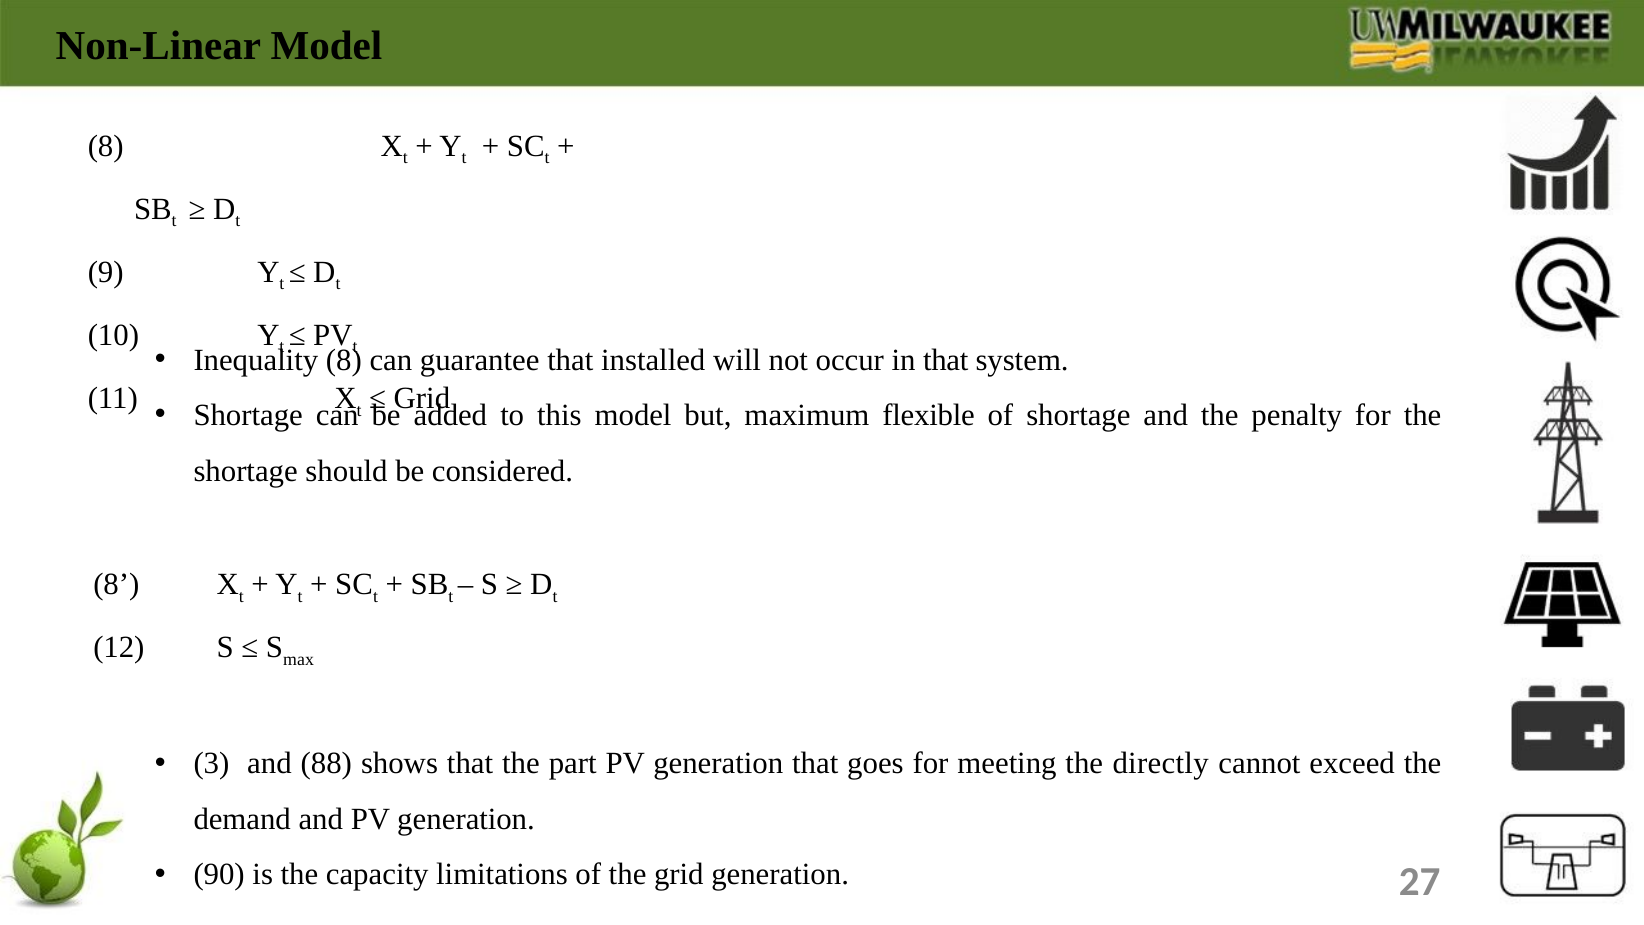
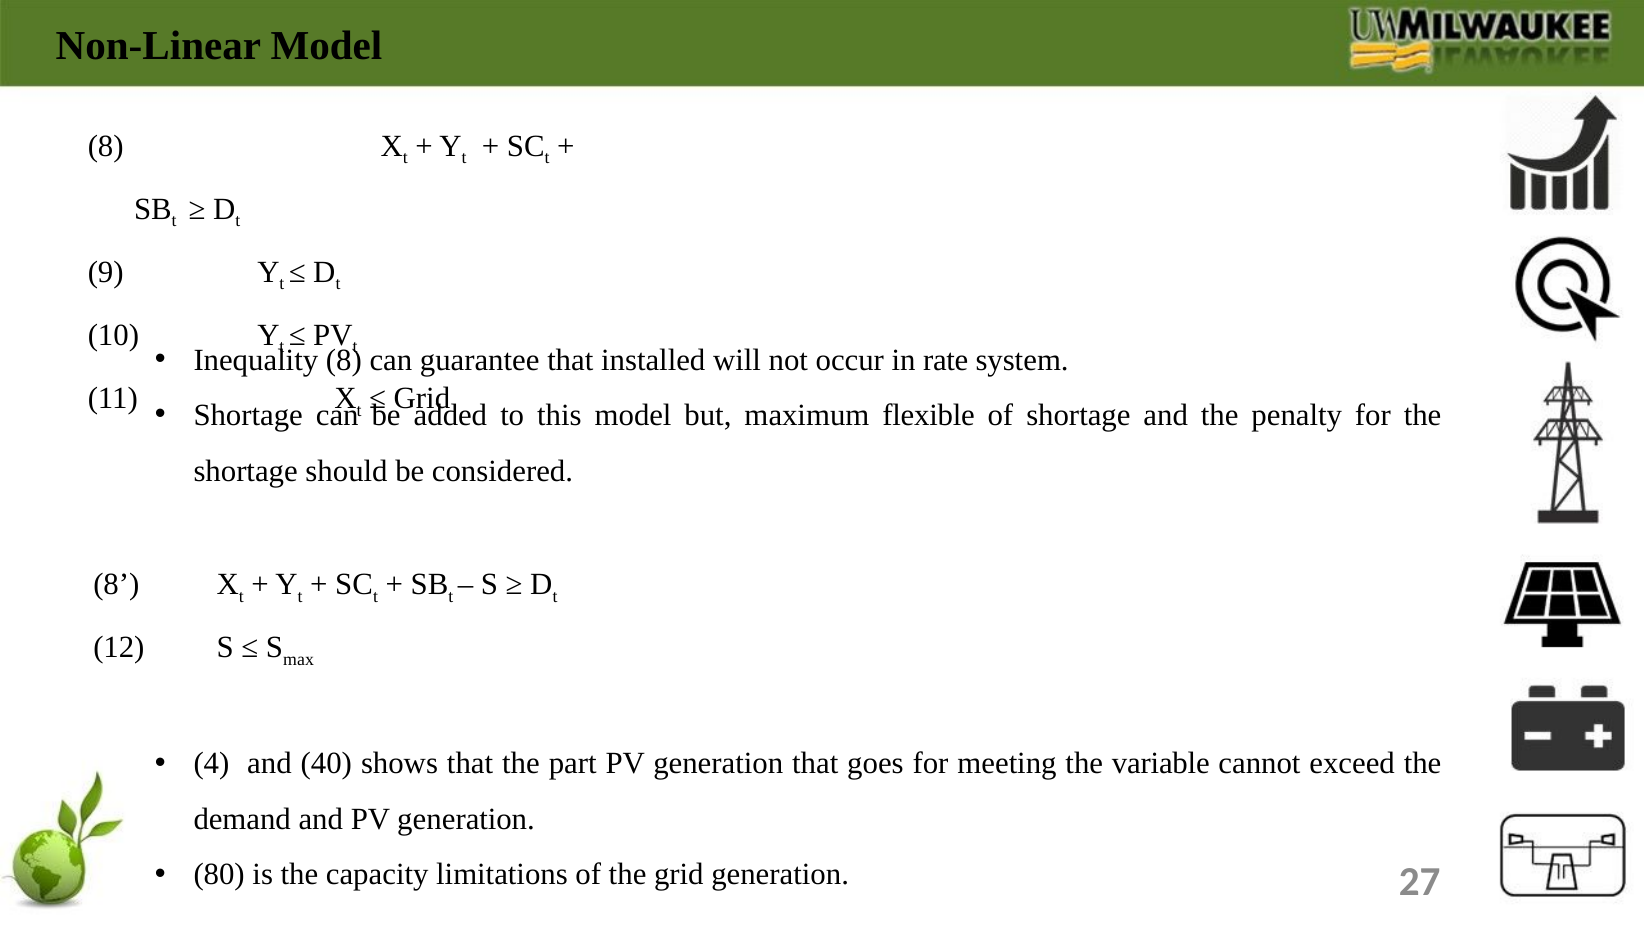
in that: that -> rate
3: 3 -> 4
88: 88 -> 40
directly: directly -> variable
90: 90 -> 80
